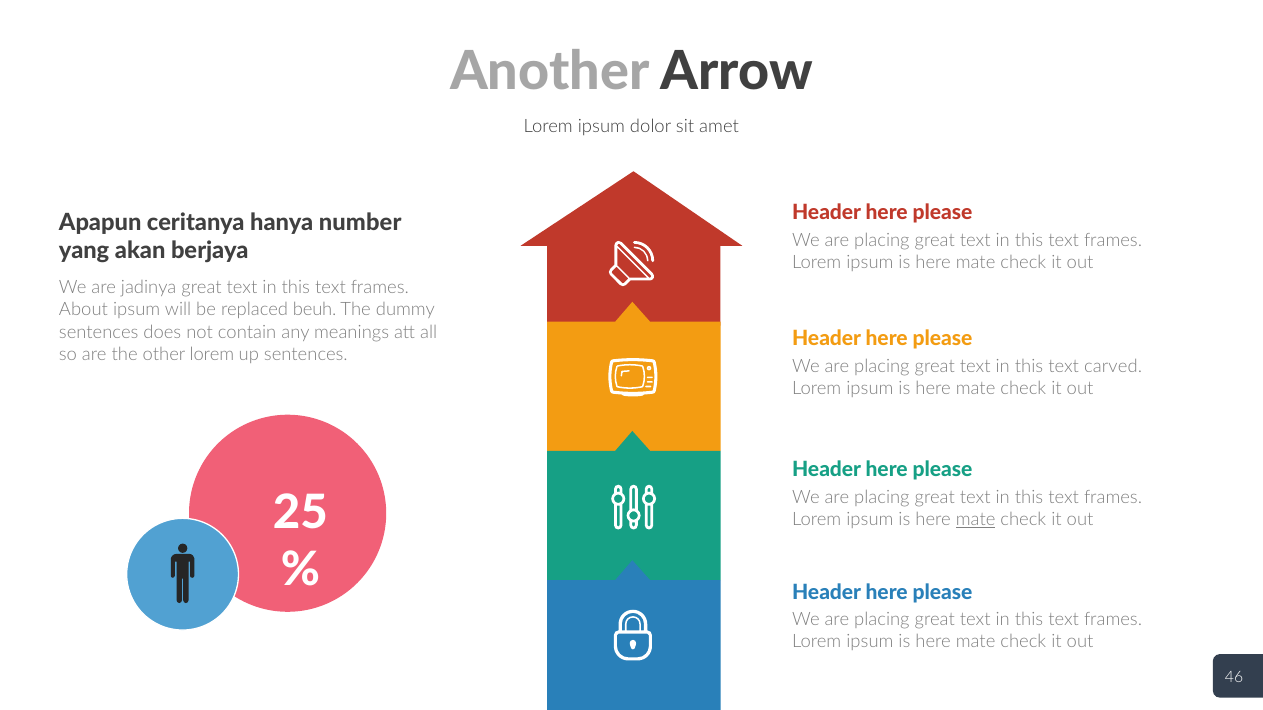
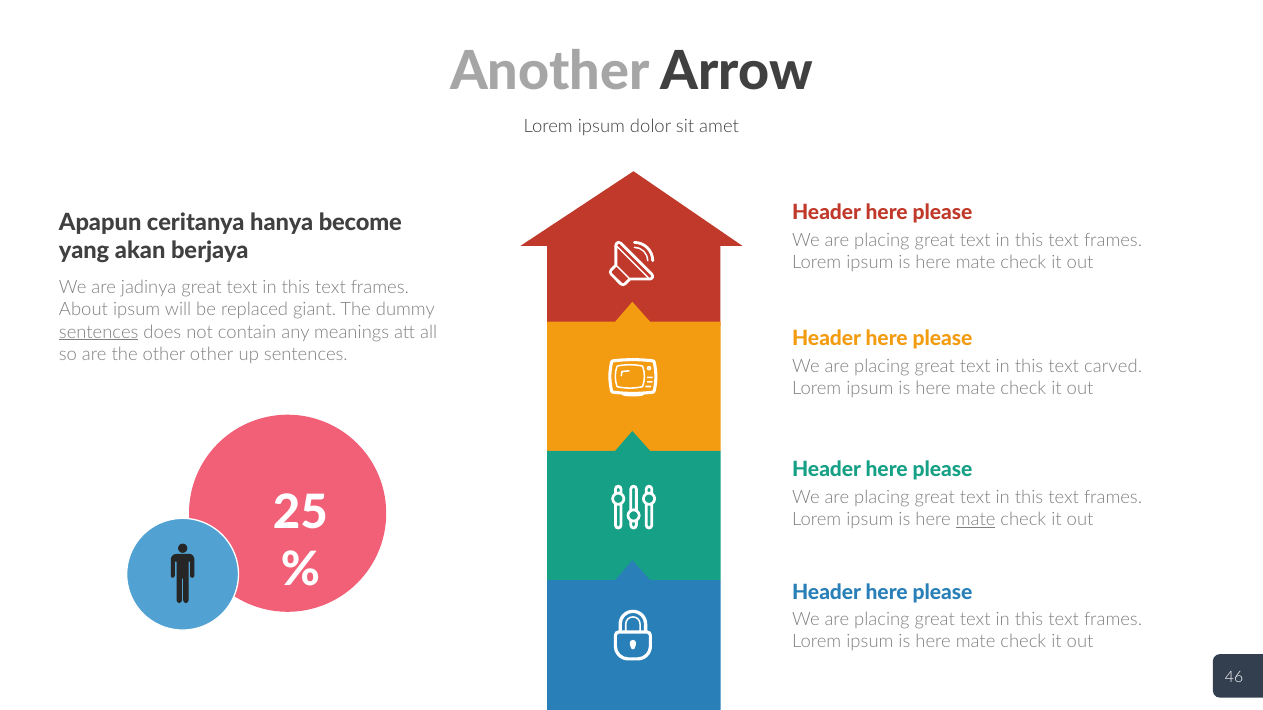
number: number -> become
beuh: beuh -> giant
sentences at (99, 332) underline: none -> present
other lorem: lorem -> other
